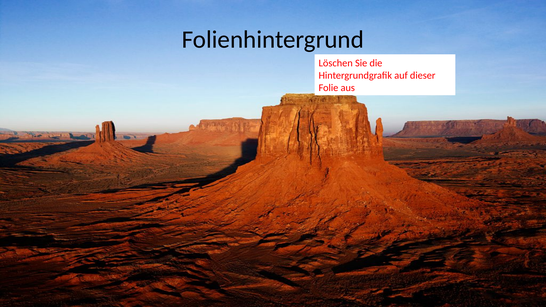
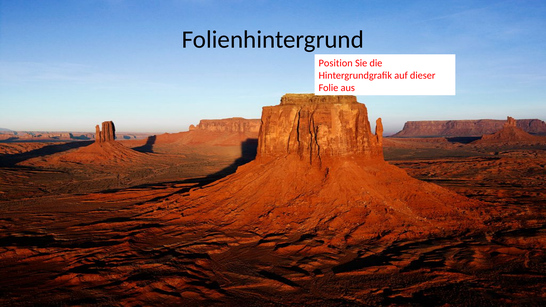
Löschen: Löschen -> Position
